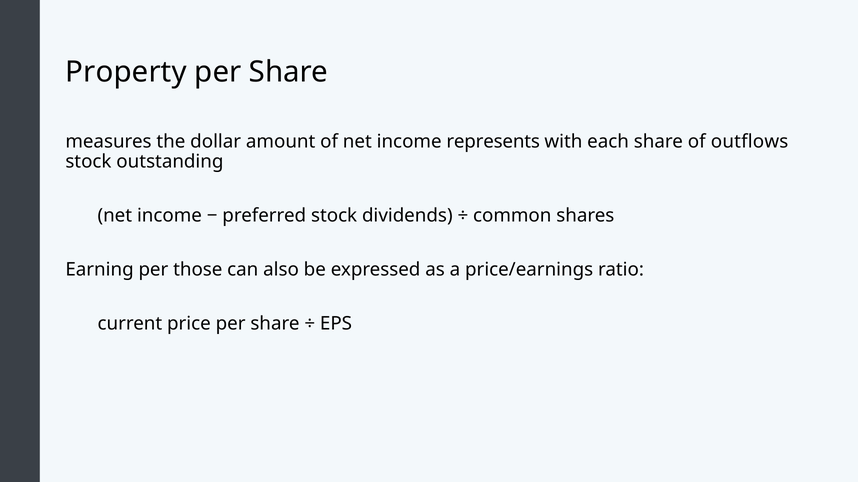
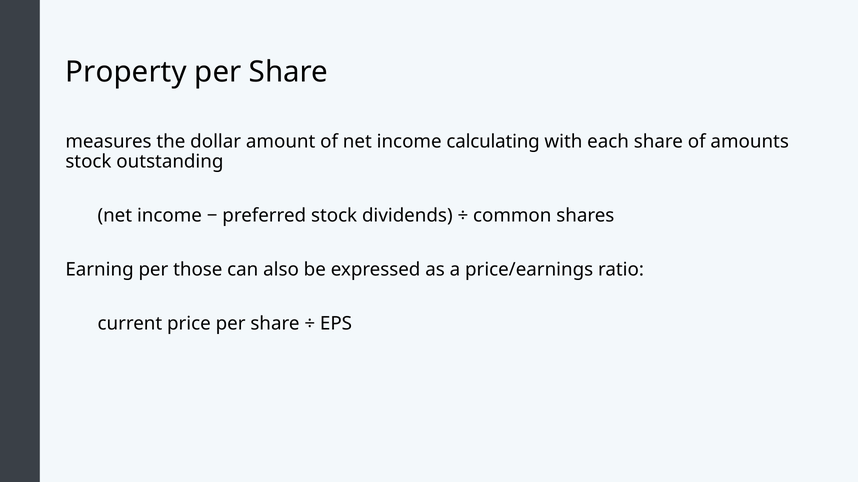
represents: represents -> calculating
outflows: outflows -> amounts
